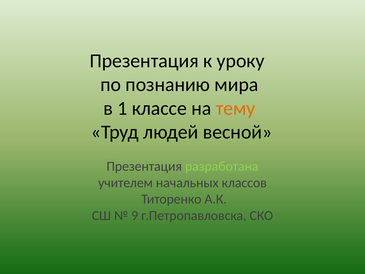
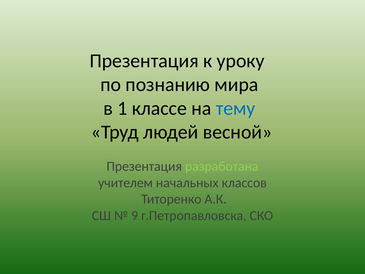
тему colour: orange -> blue
